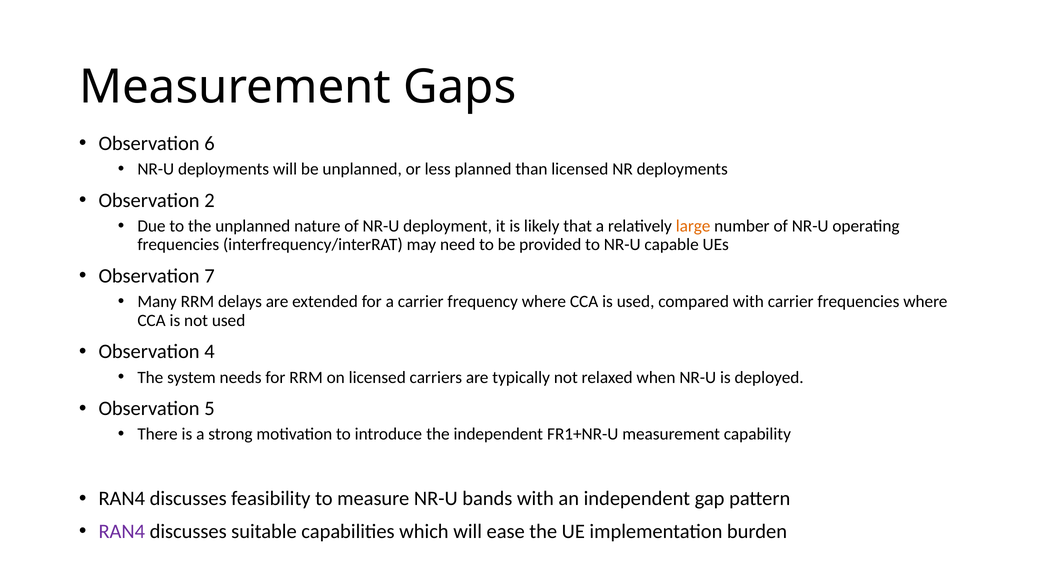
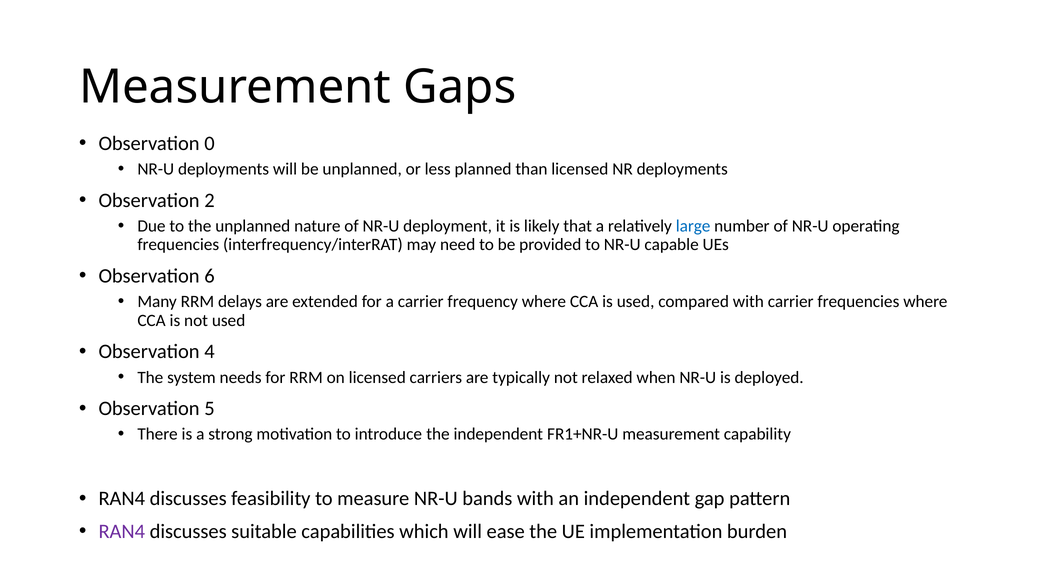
6: 6 -> 0
large colour: orange -> blue
7: 7 -> 6
